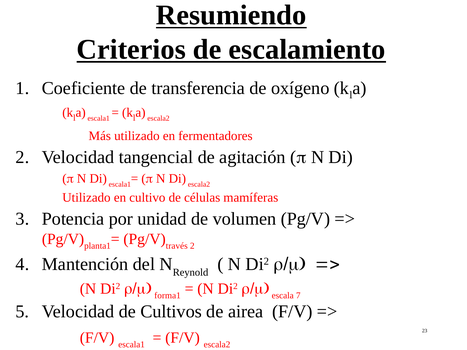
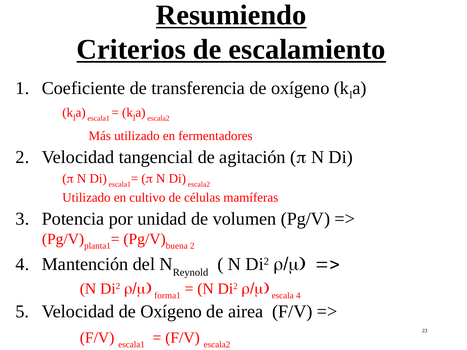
través: través -> buena
escala 7: 7 -> 4
Velocidad de Cultivos: Cultivos -> Oxígeno
